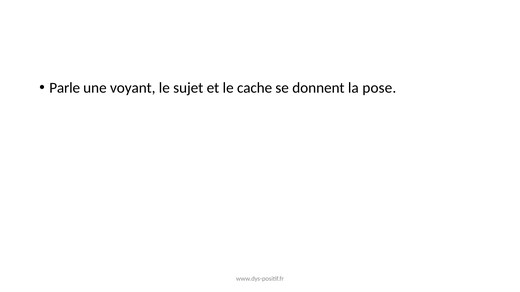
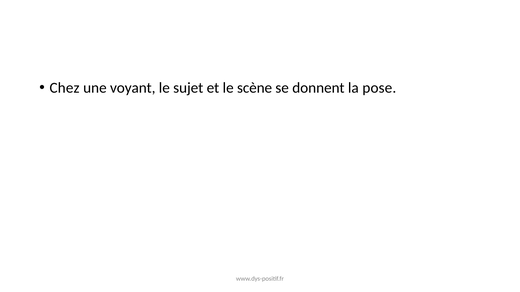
Parle: Parle -> Chez
cache: cache -> scène
